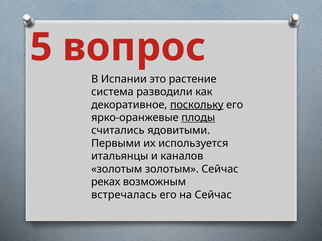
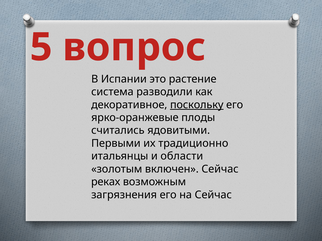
плоды underline: present -> none
используется: используется -> традиционно
каналов: каналов -> области
золотым золотым: золотым -> включен
встречалась: встречалась -> загрязнения
